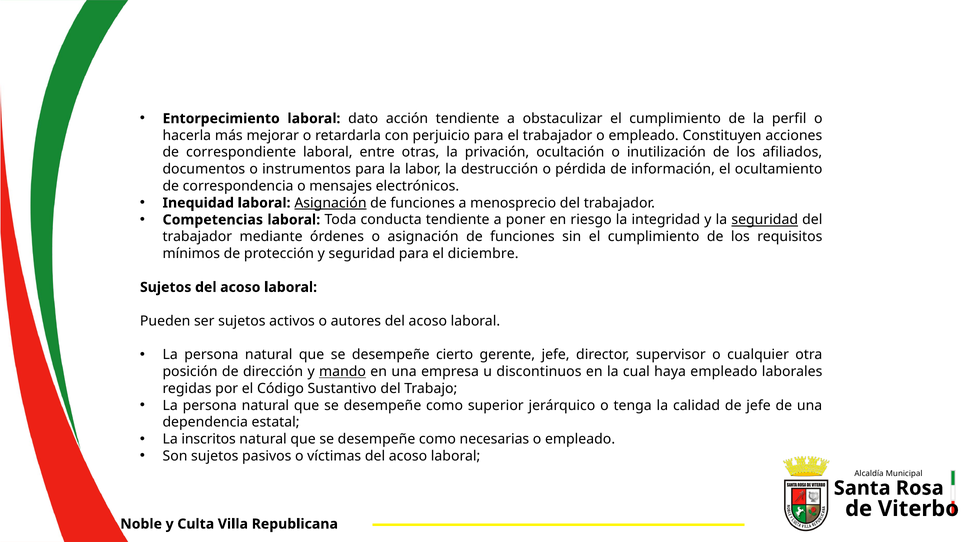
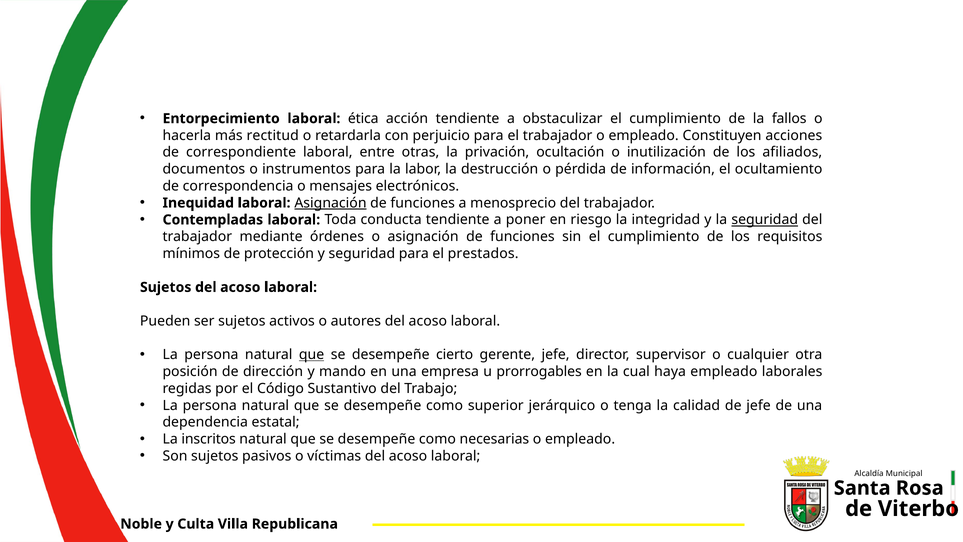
dato: dato -> ética
perfil: perfil -> fallos
mejorar: mejorar -> rectitud
Competencias: Competencias -> Contempladas
diciembre: diciembre -> prestados
que at (312, 355) underline: none -> present
mando underline: present -> none
discontinuos: discontinuos -> prorrogables
